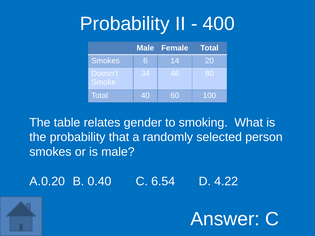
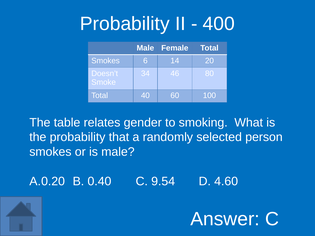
6.54: 6.54 -> 9.54
4.22: 4.22 -> 4.60
